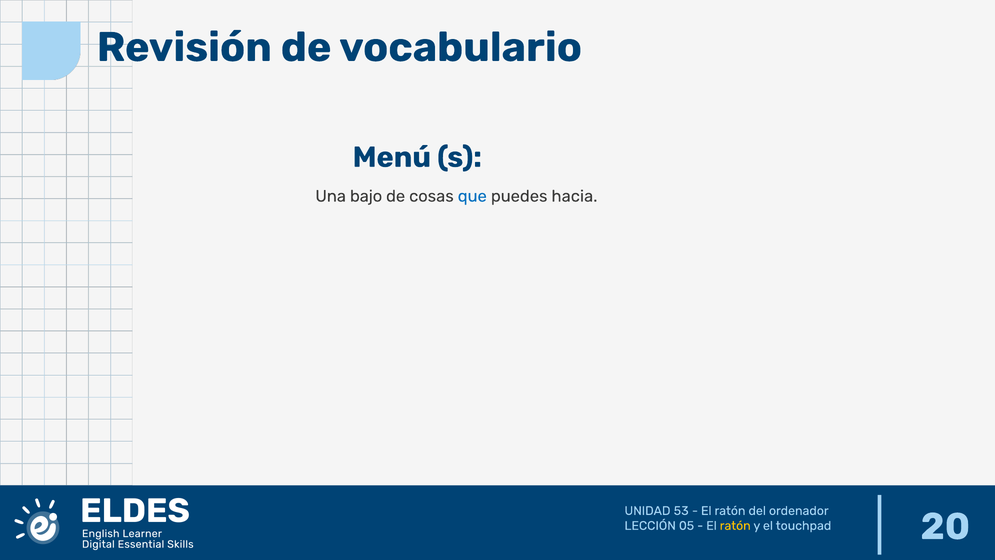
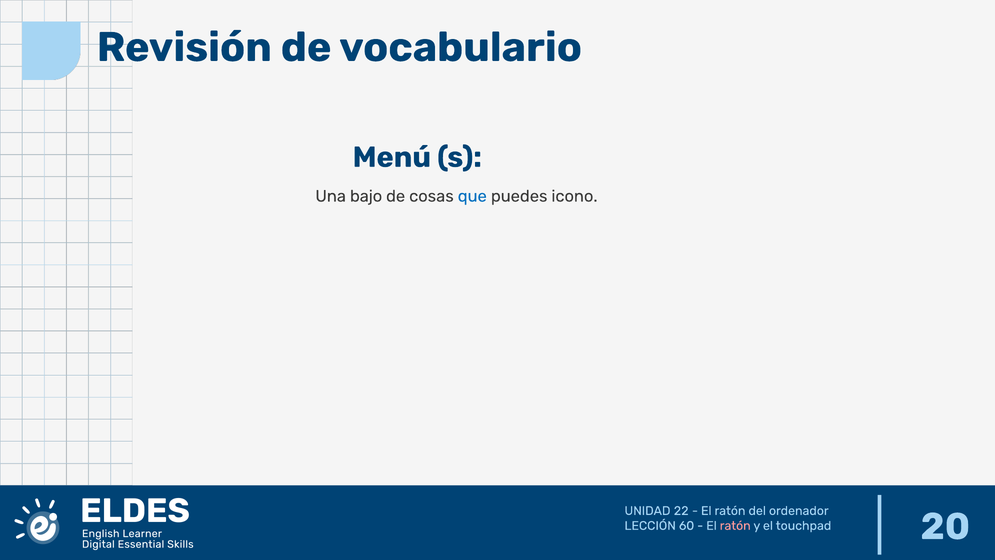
hacia: hacia -> icono
53: 53 -> 22
05: 05 -> 60
ratón at (735, 525) colour: yellow -> pink
